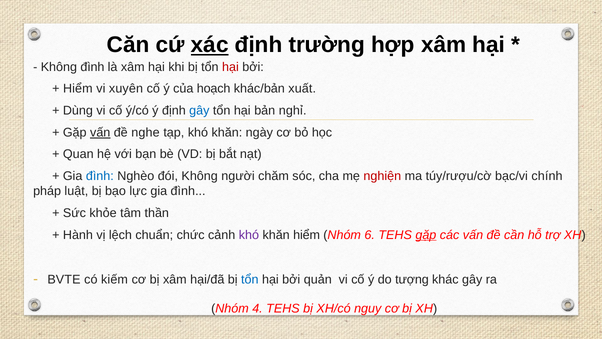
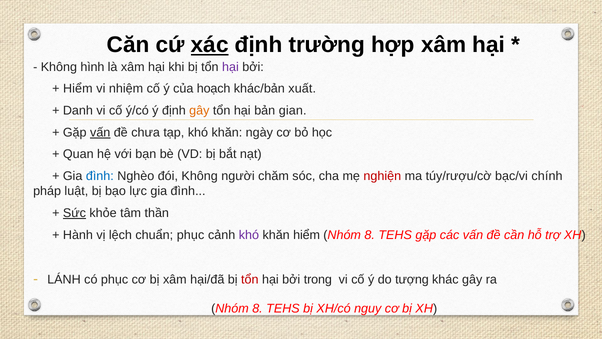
Không đình: đình -> hình
hại at (230, 67) colour: red -> purple
xuyên: xuyên -> nhiệm
Dùng: Dùng -> Danh
gây at (199, 111) colour: blue -> orange
nghỉ: nghỉ -> gian
nghe: nghe -> chưa
Sức underline: none -> present
chuẩn chức: chức -> phục
6 at (370, 235): 6 -> 8
gặp at (426, 235) underline: present -> none
BVTE: BVTE -> LÁNH
có kiếm: kiếm -> phục
tổn at (250, 279) colour: blue -> red
quản: quản -> trong
4 at (257, 308): 4 -> 8
